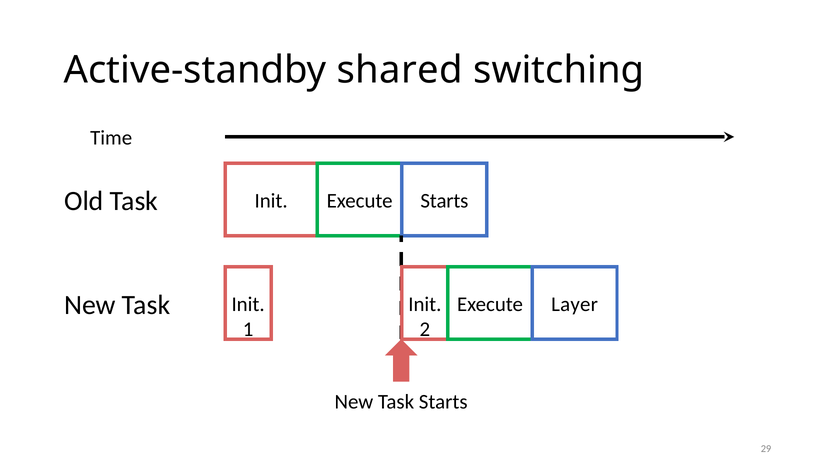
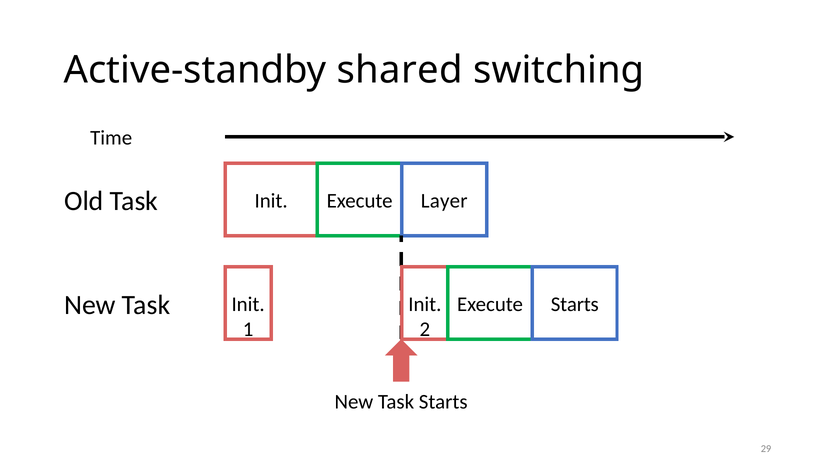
Starts at (444, 201): Starts -> Layer
Execute Layer: Layer -> Starts
